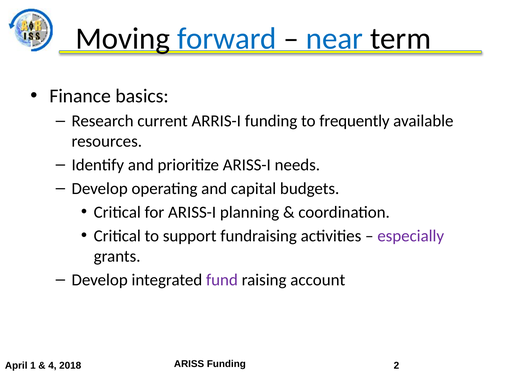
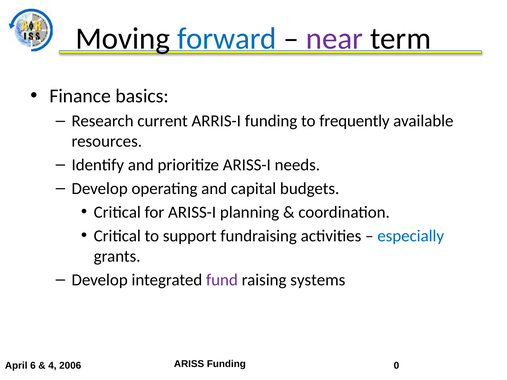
near colour: blue -> purple
especially colour: purple -> blue
account: account -> systems
1: 1 -> 6
2018: 2018 -> 2006
2: 2 -> 0
